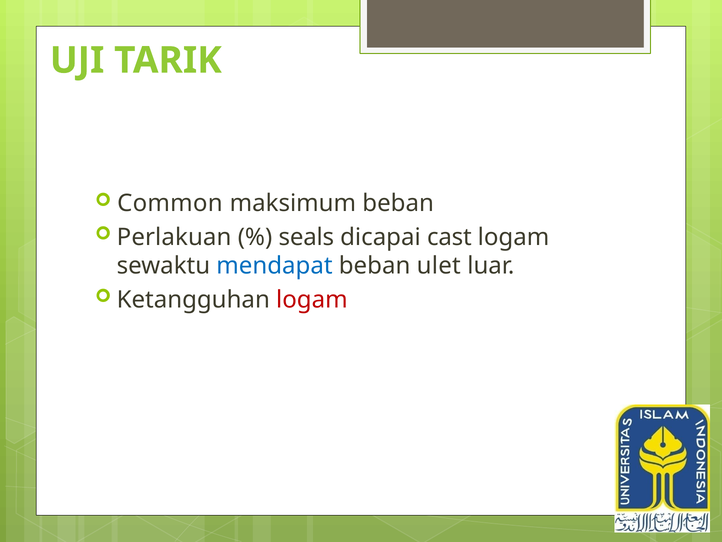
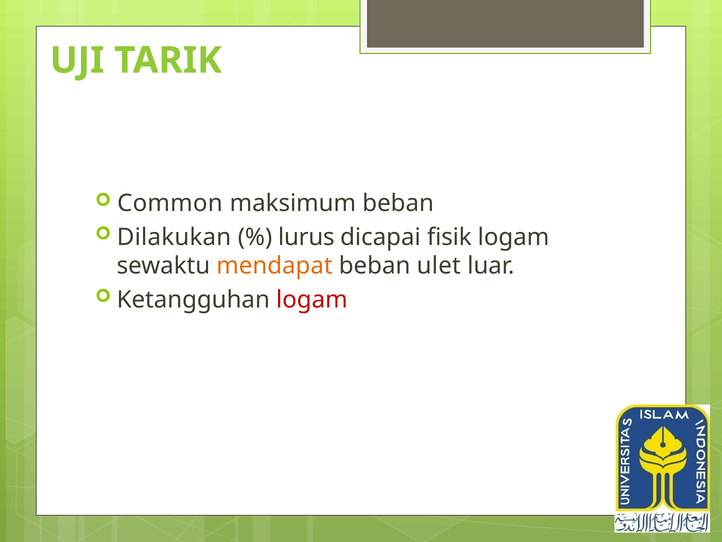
Perlakuan: Perlakuan -> Dilakukan
seals: seals -> lurus
cast: cast -> fisik
mendapat colour: blue -> orange
